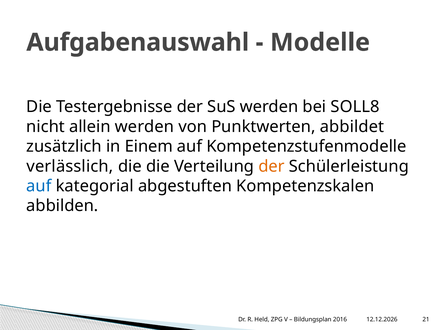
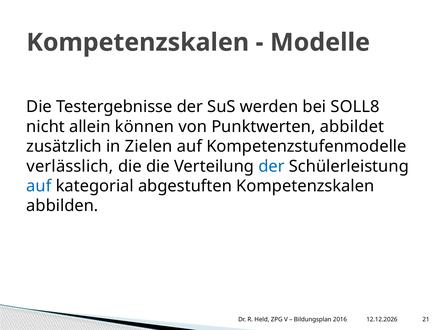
Aufgabenauswahl at (138, 42): Aufgabenauswahl -> Kompetenzskalen
allein werden: werden -> können
Einem: Einem -> Zielen
der at (271, 166) colour: orange -> blue
